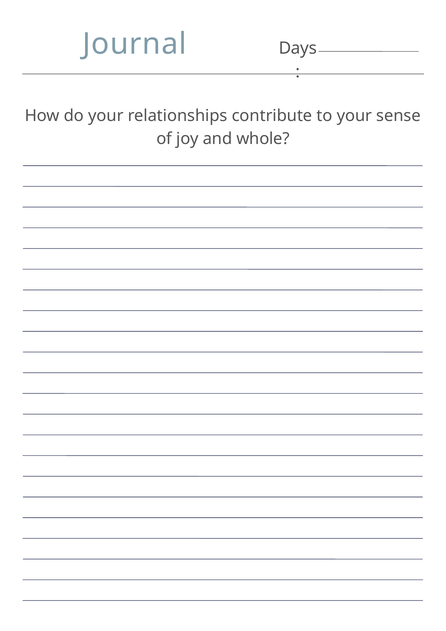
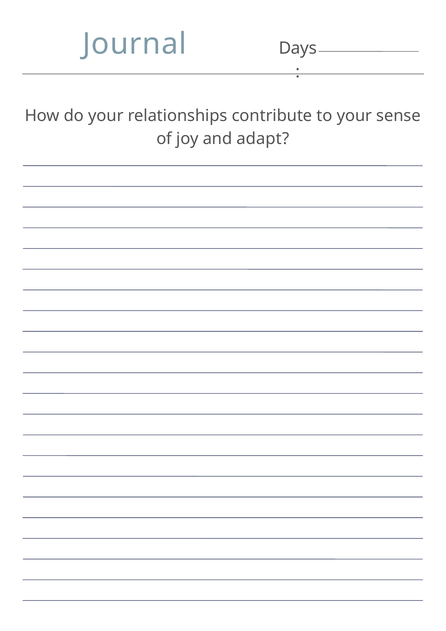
whole: whole -> adapt
